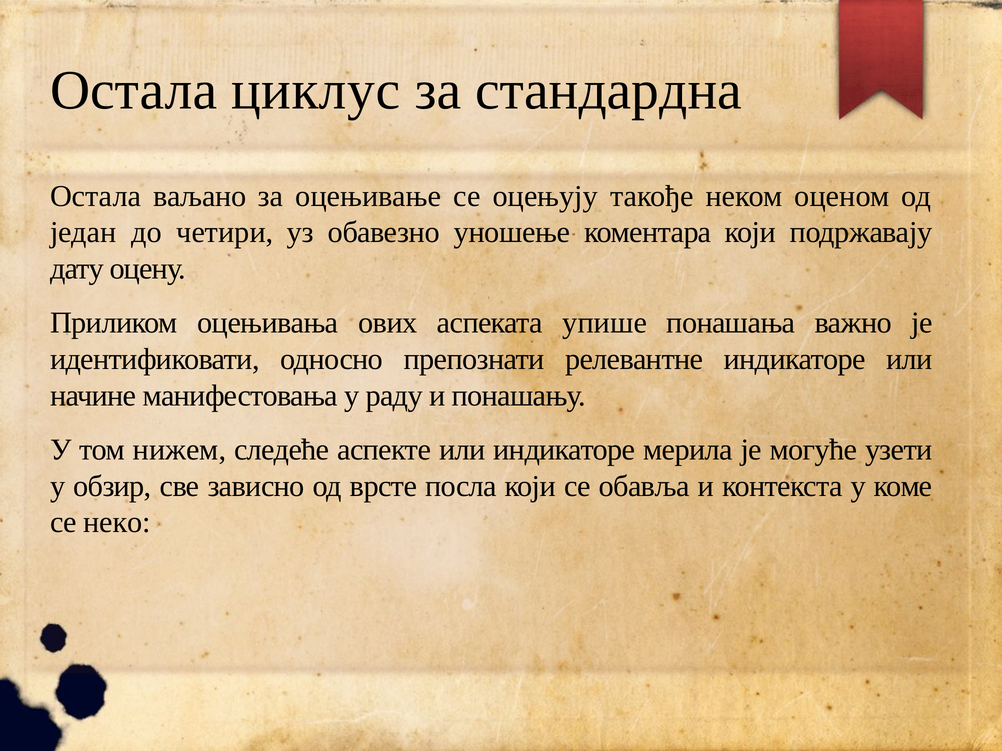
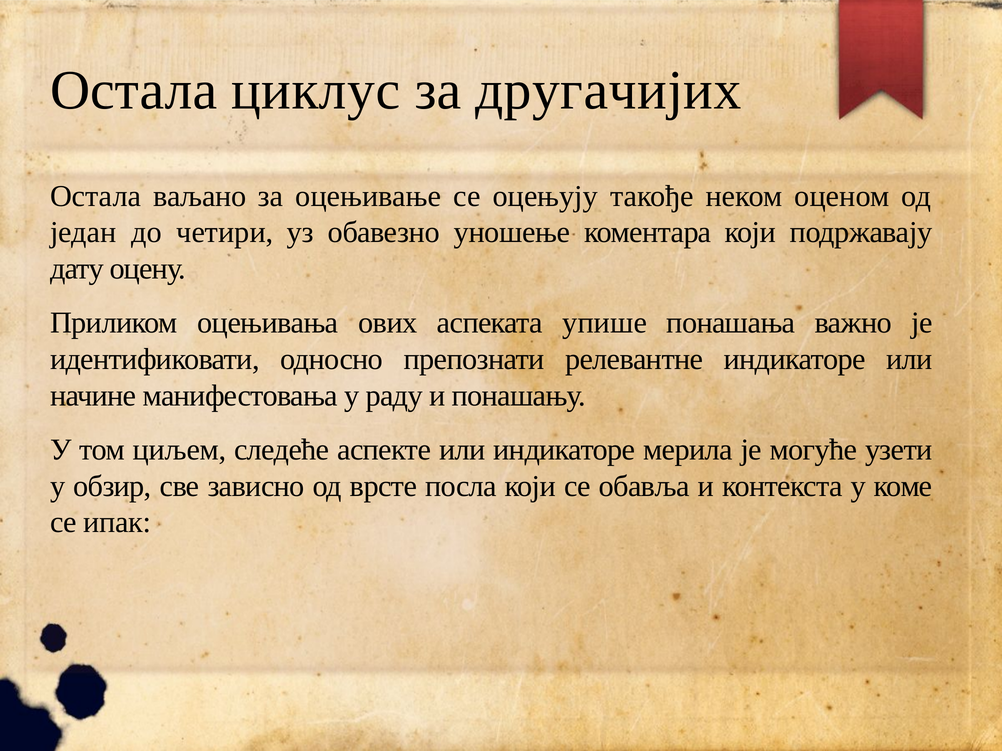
стандардна: стандардна -> другачијих
нижем: нижем -> циљем
неко: неко -> ипак
